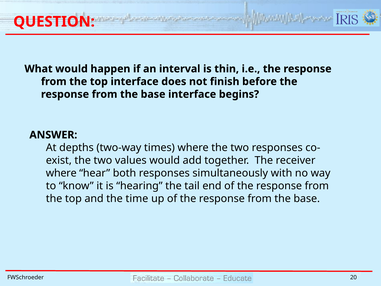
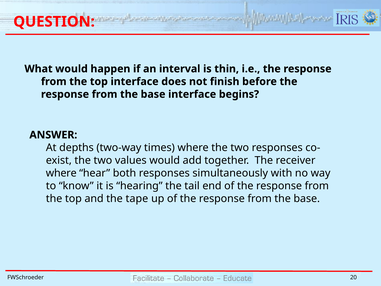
time: time -> tape
